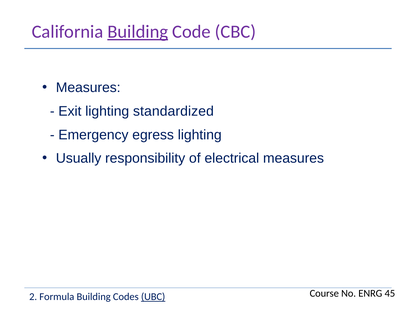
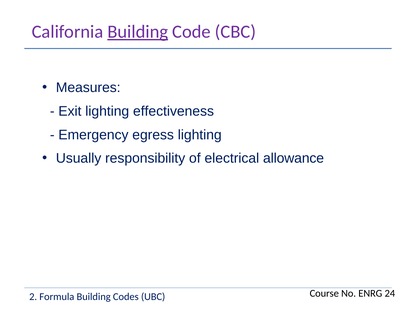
standardized: standardized -> effectiveness
electrical measures: measures -> allowance
45: 45 -> 24
UBC underline: present -> none
